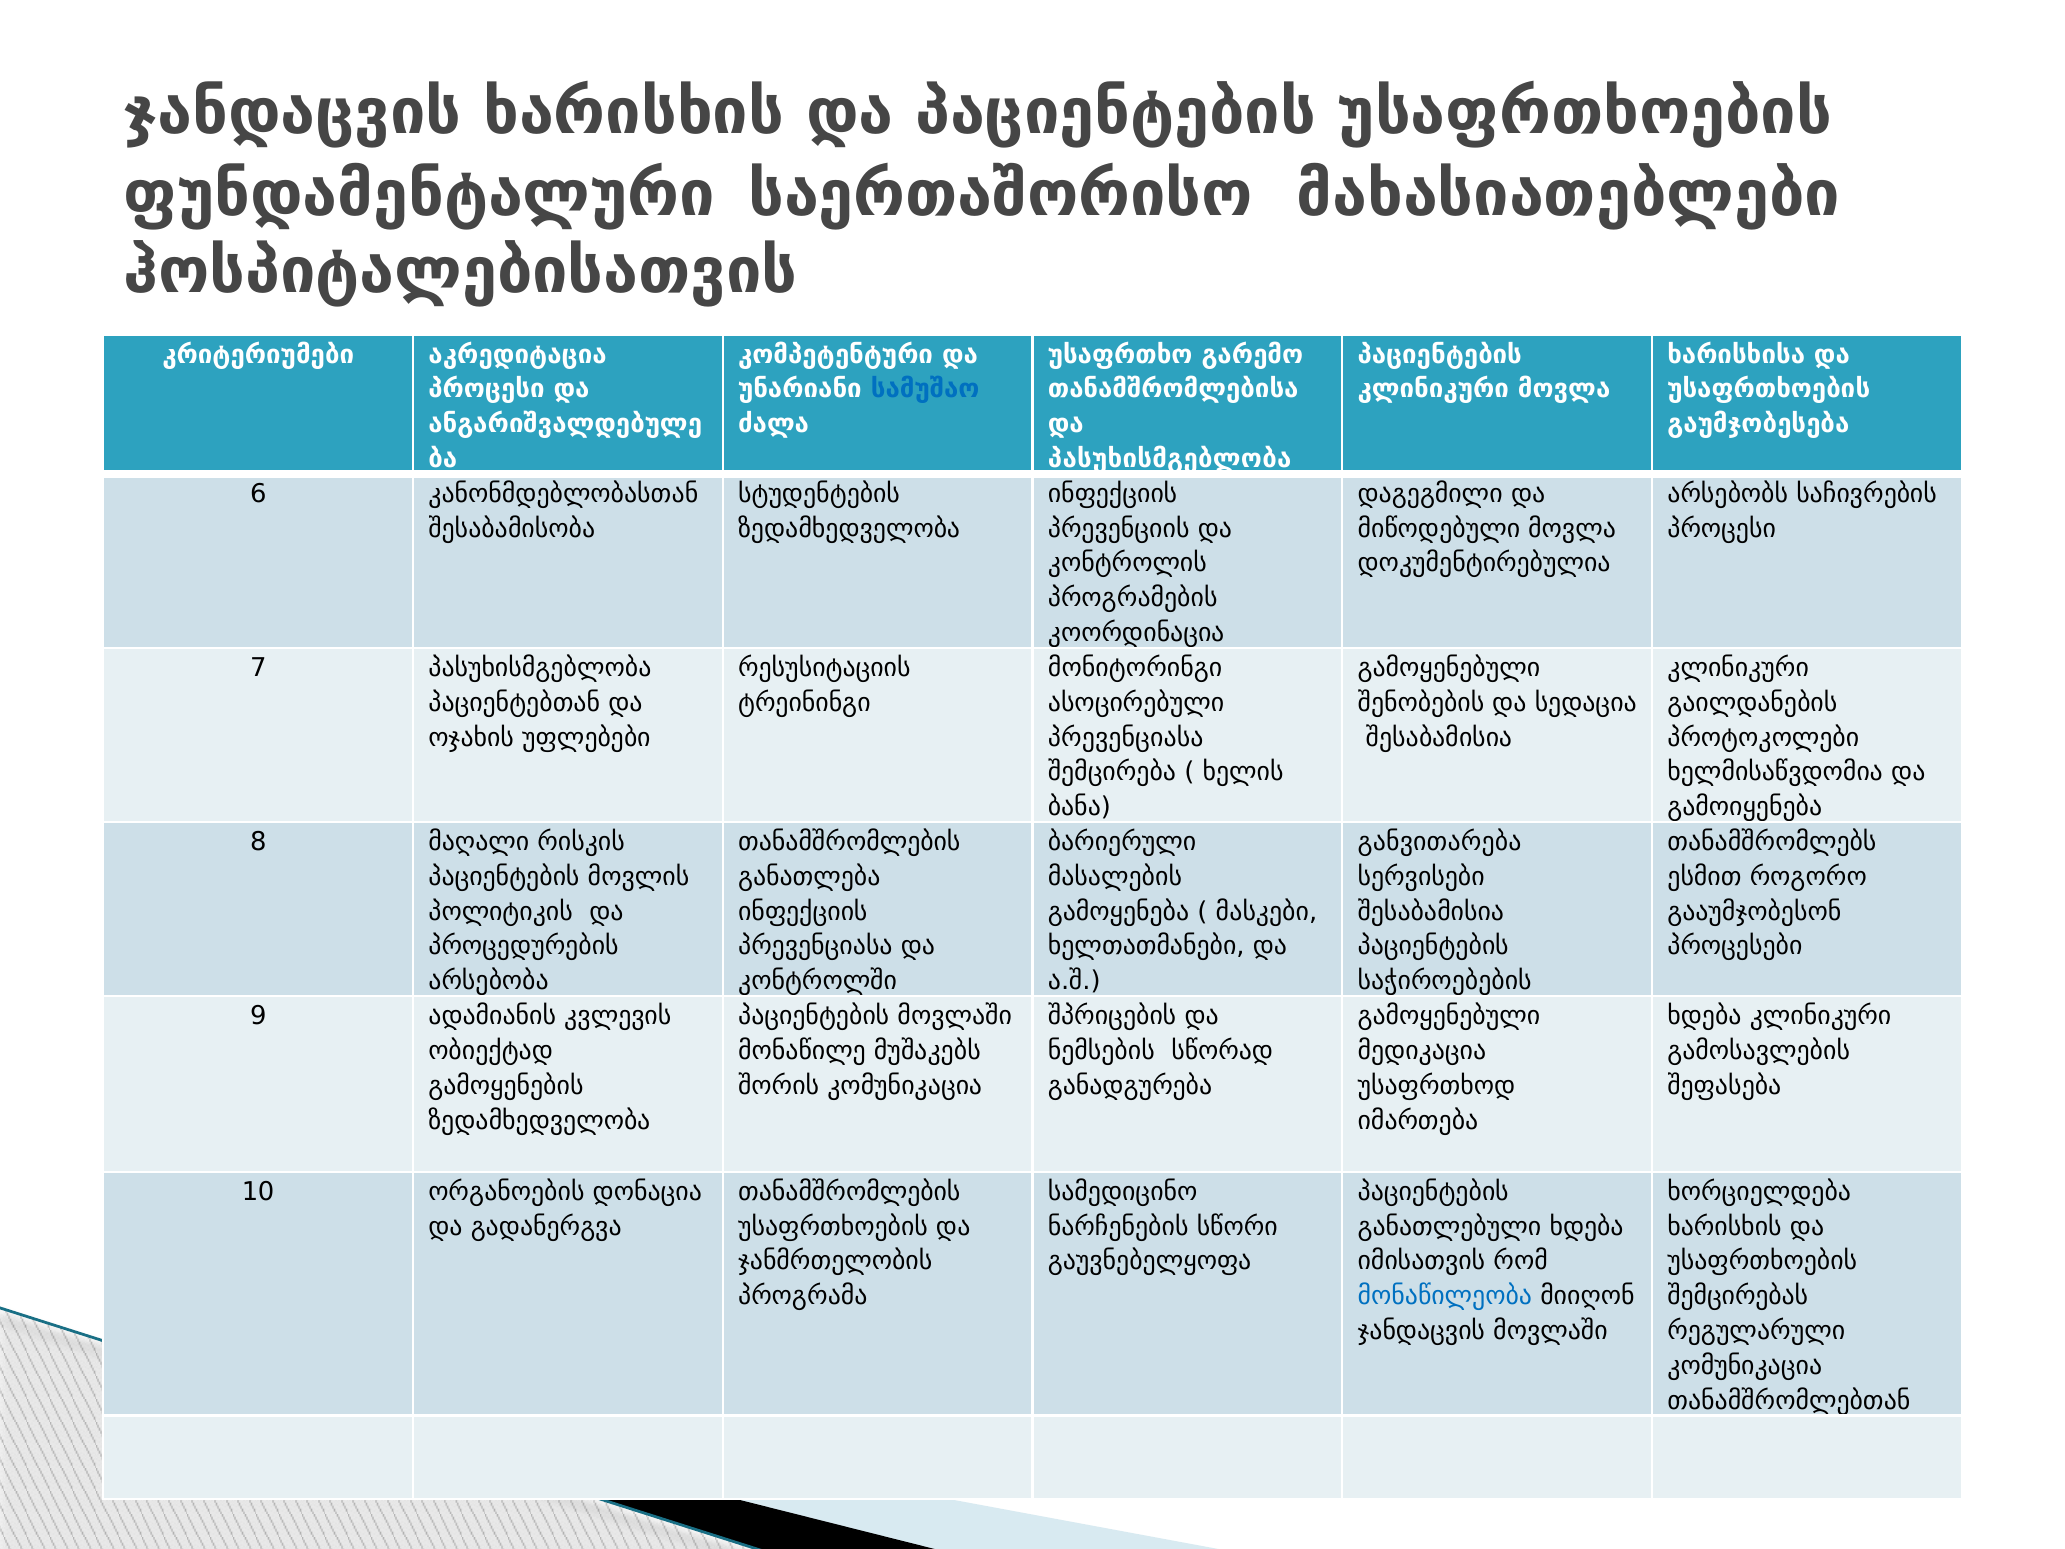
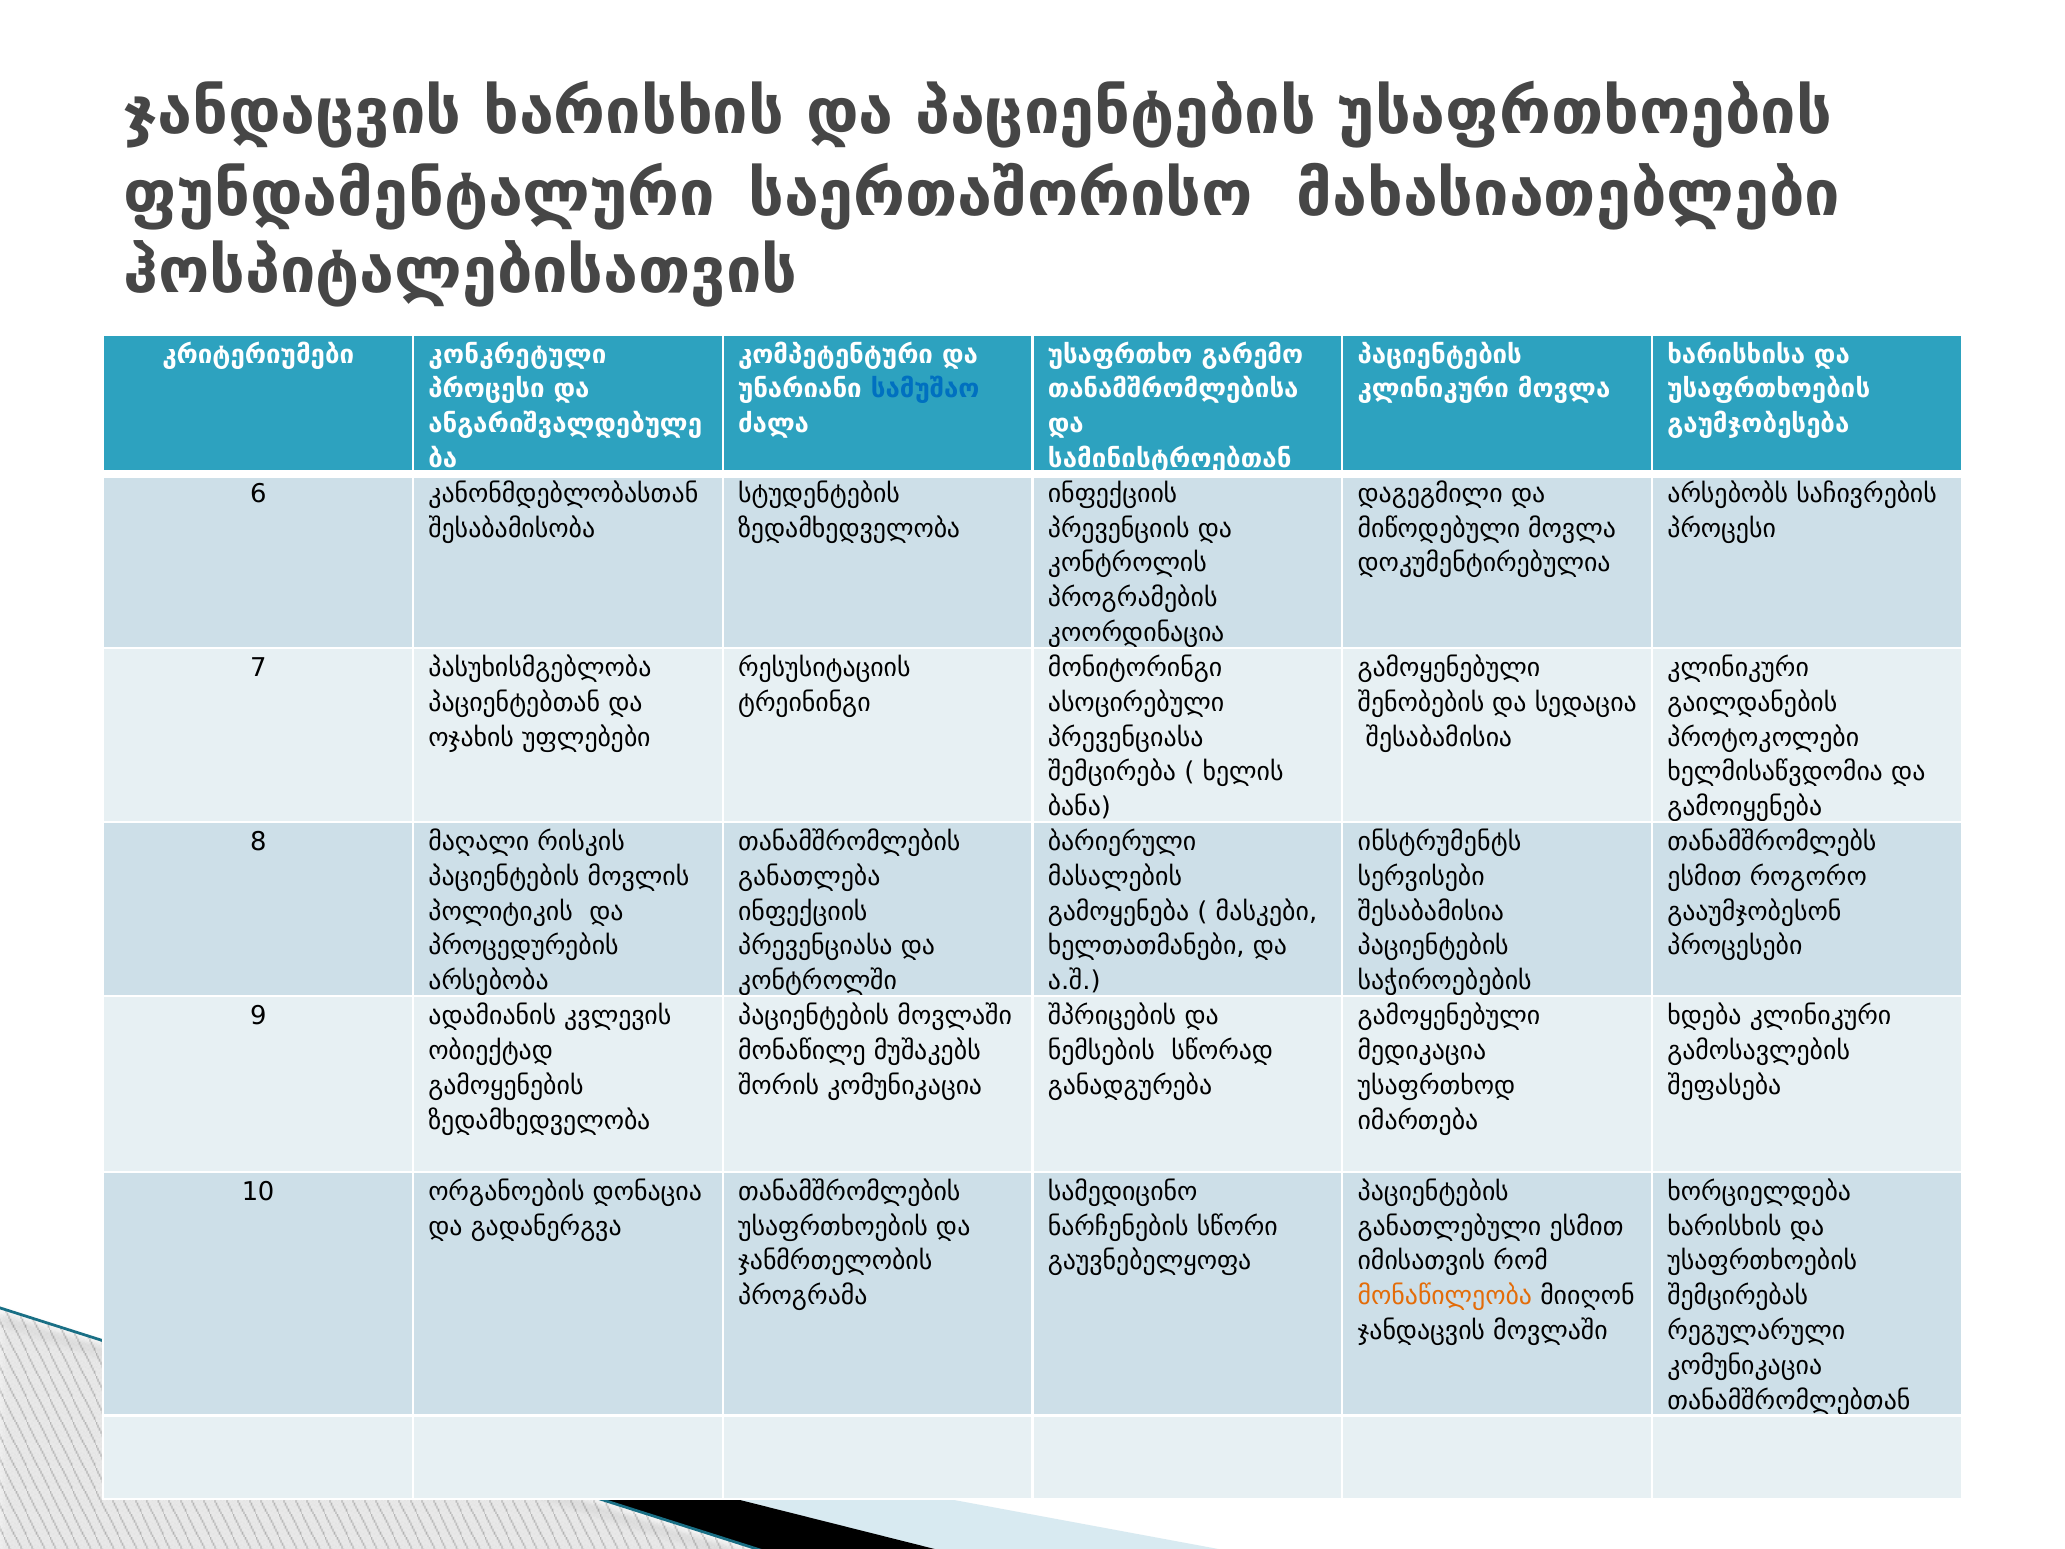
აკრედიტაცია: აკრედიტაცია -> კონკრეტული
პასუხისმგებლობა at (1170, 459): პასუხისმგებლობა -> სამინისტროებთან
განვითარება: განვითარება -> ინსტრუმენტს
განათლებული ხდება: ხდება -> ესმით
მონაწილეობა colour: blue -> orange
